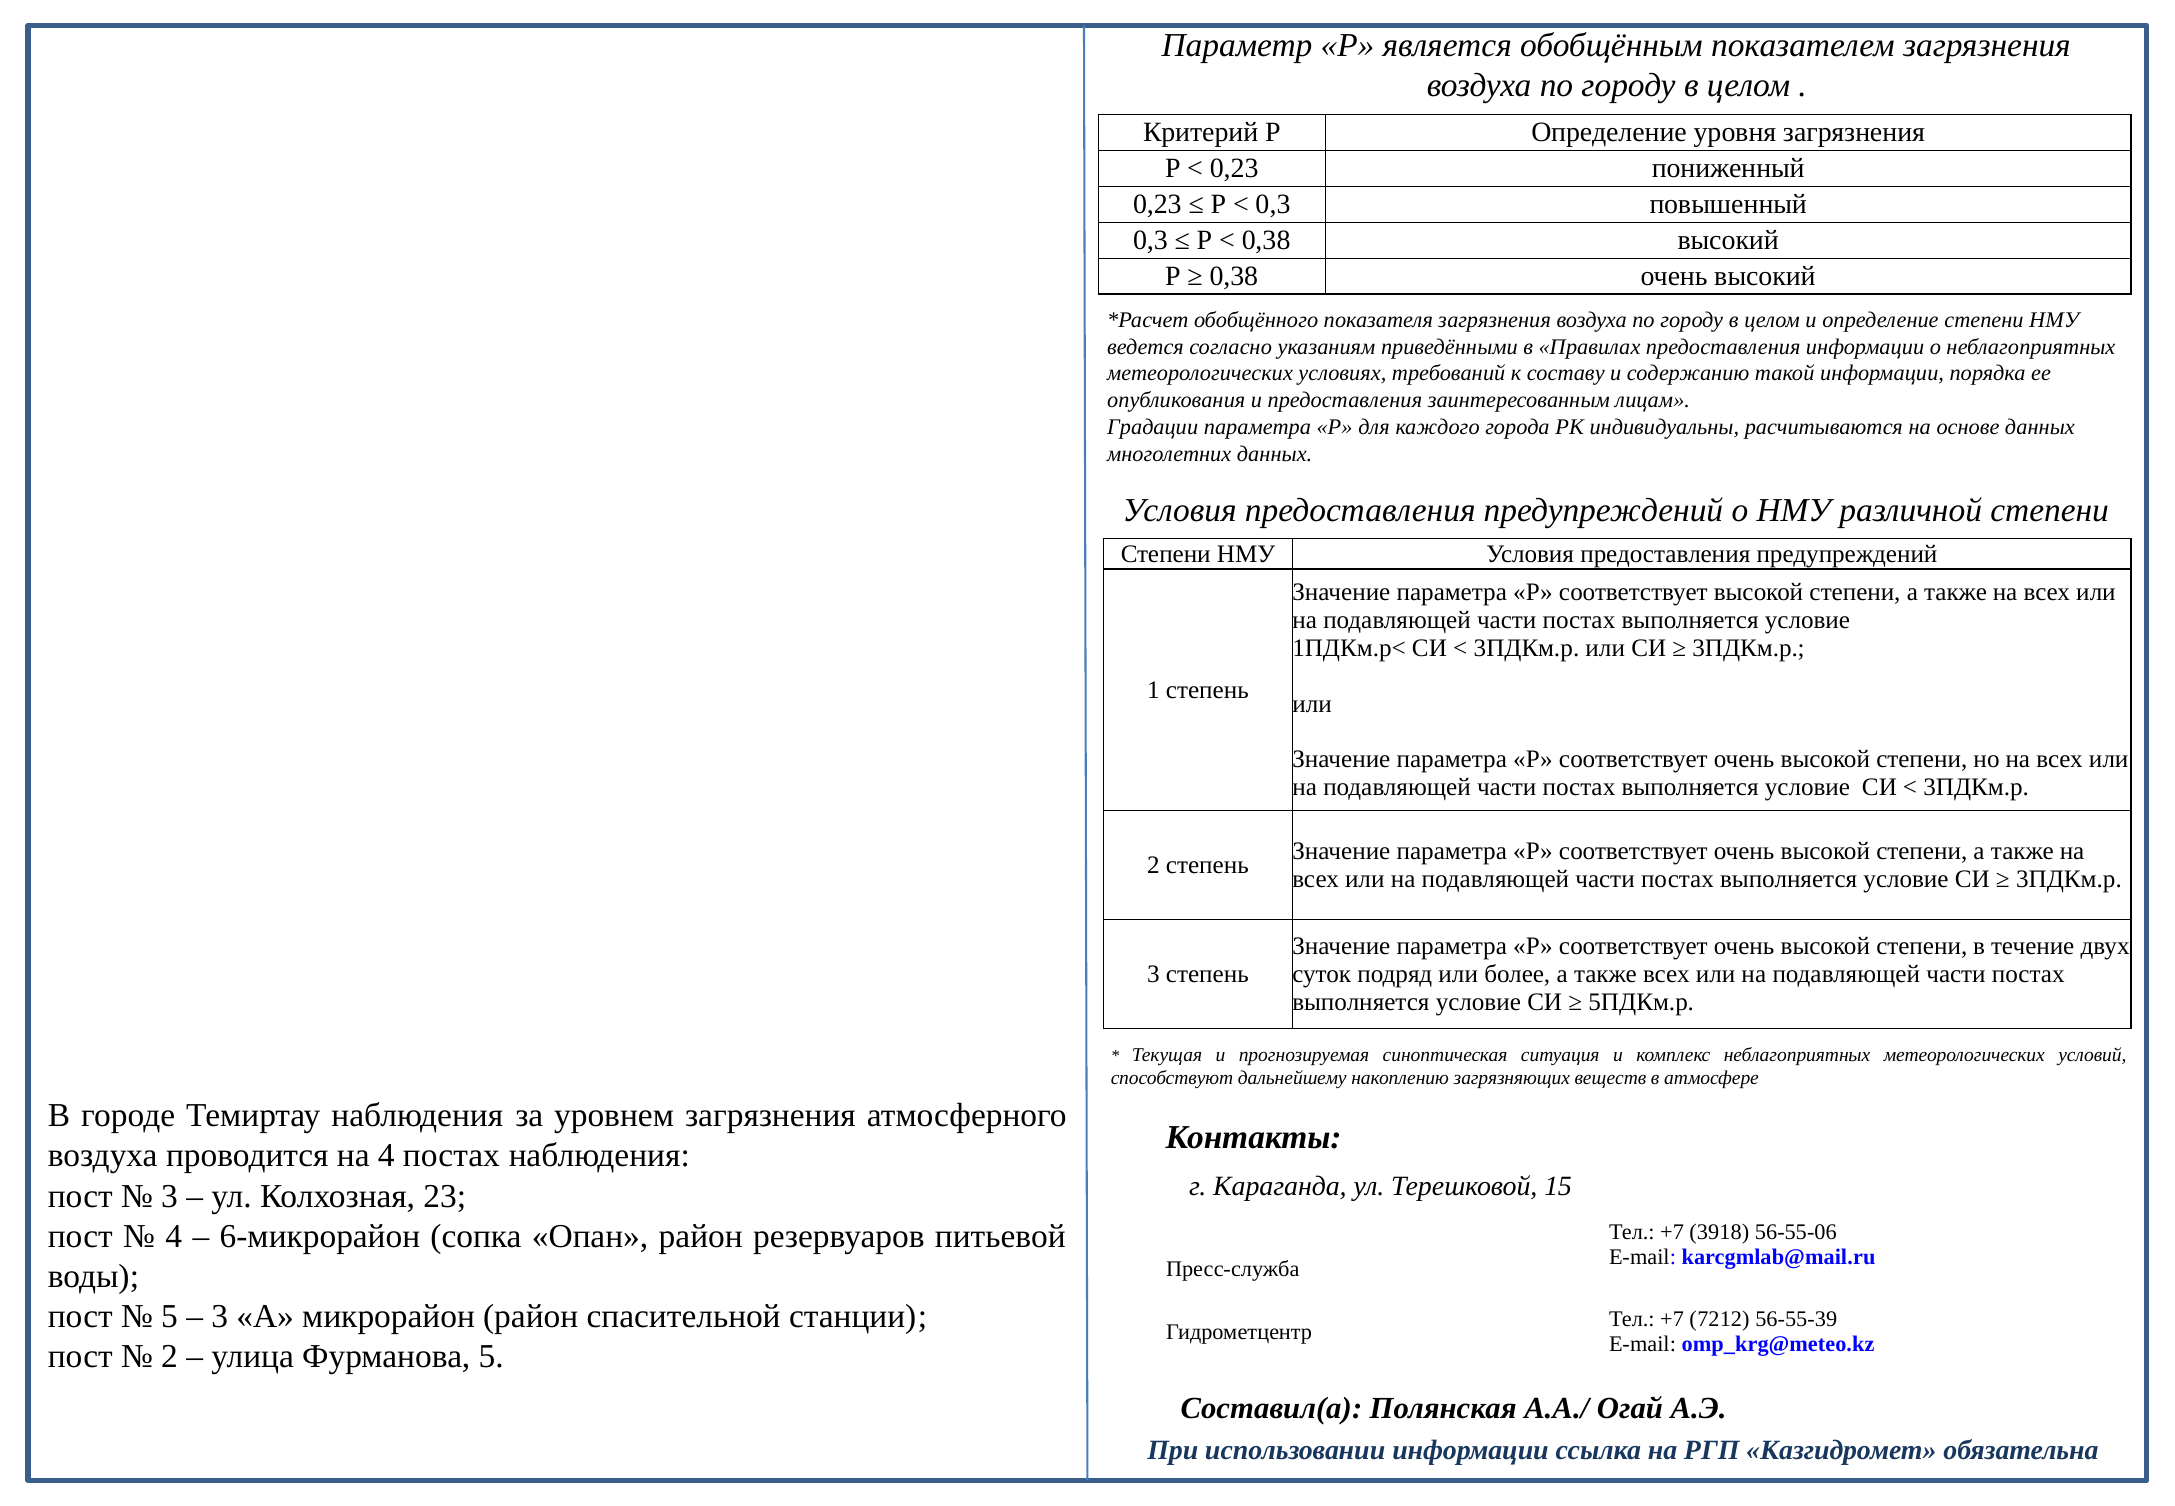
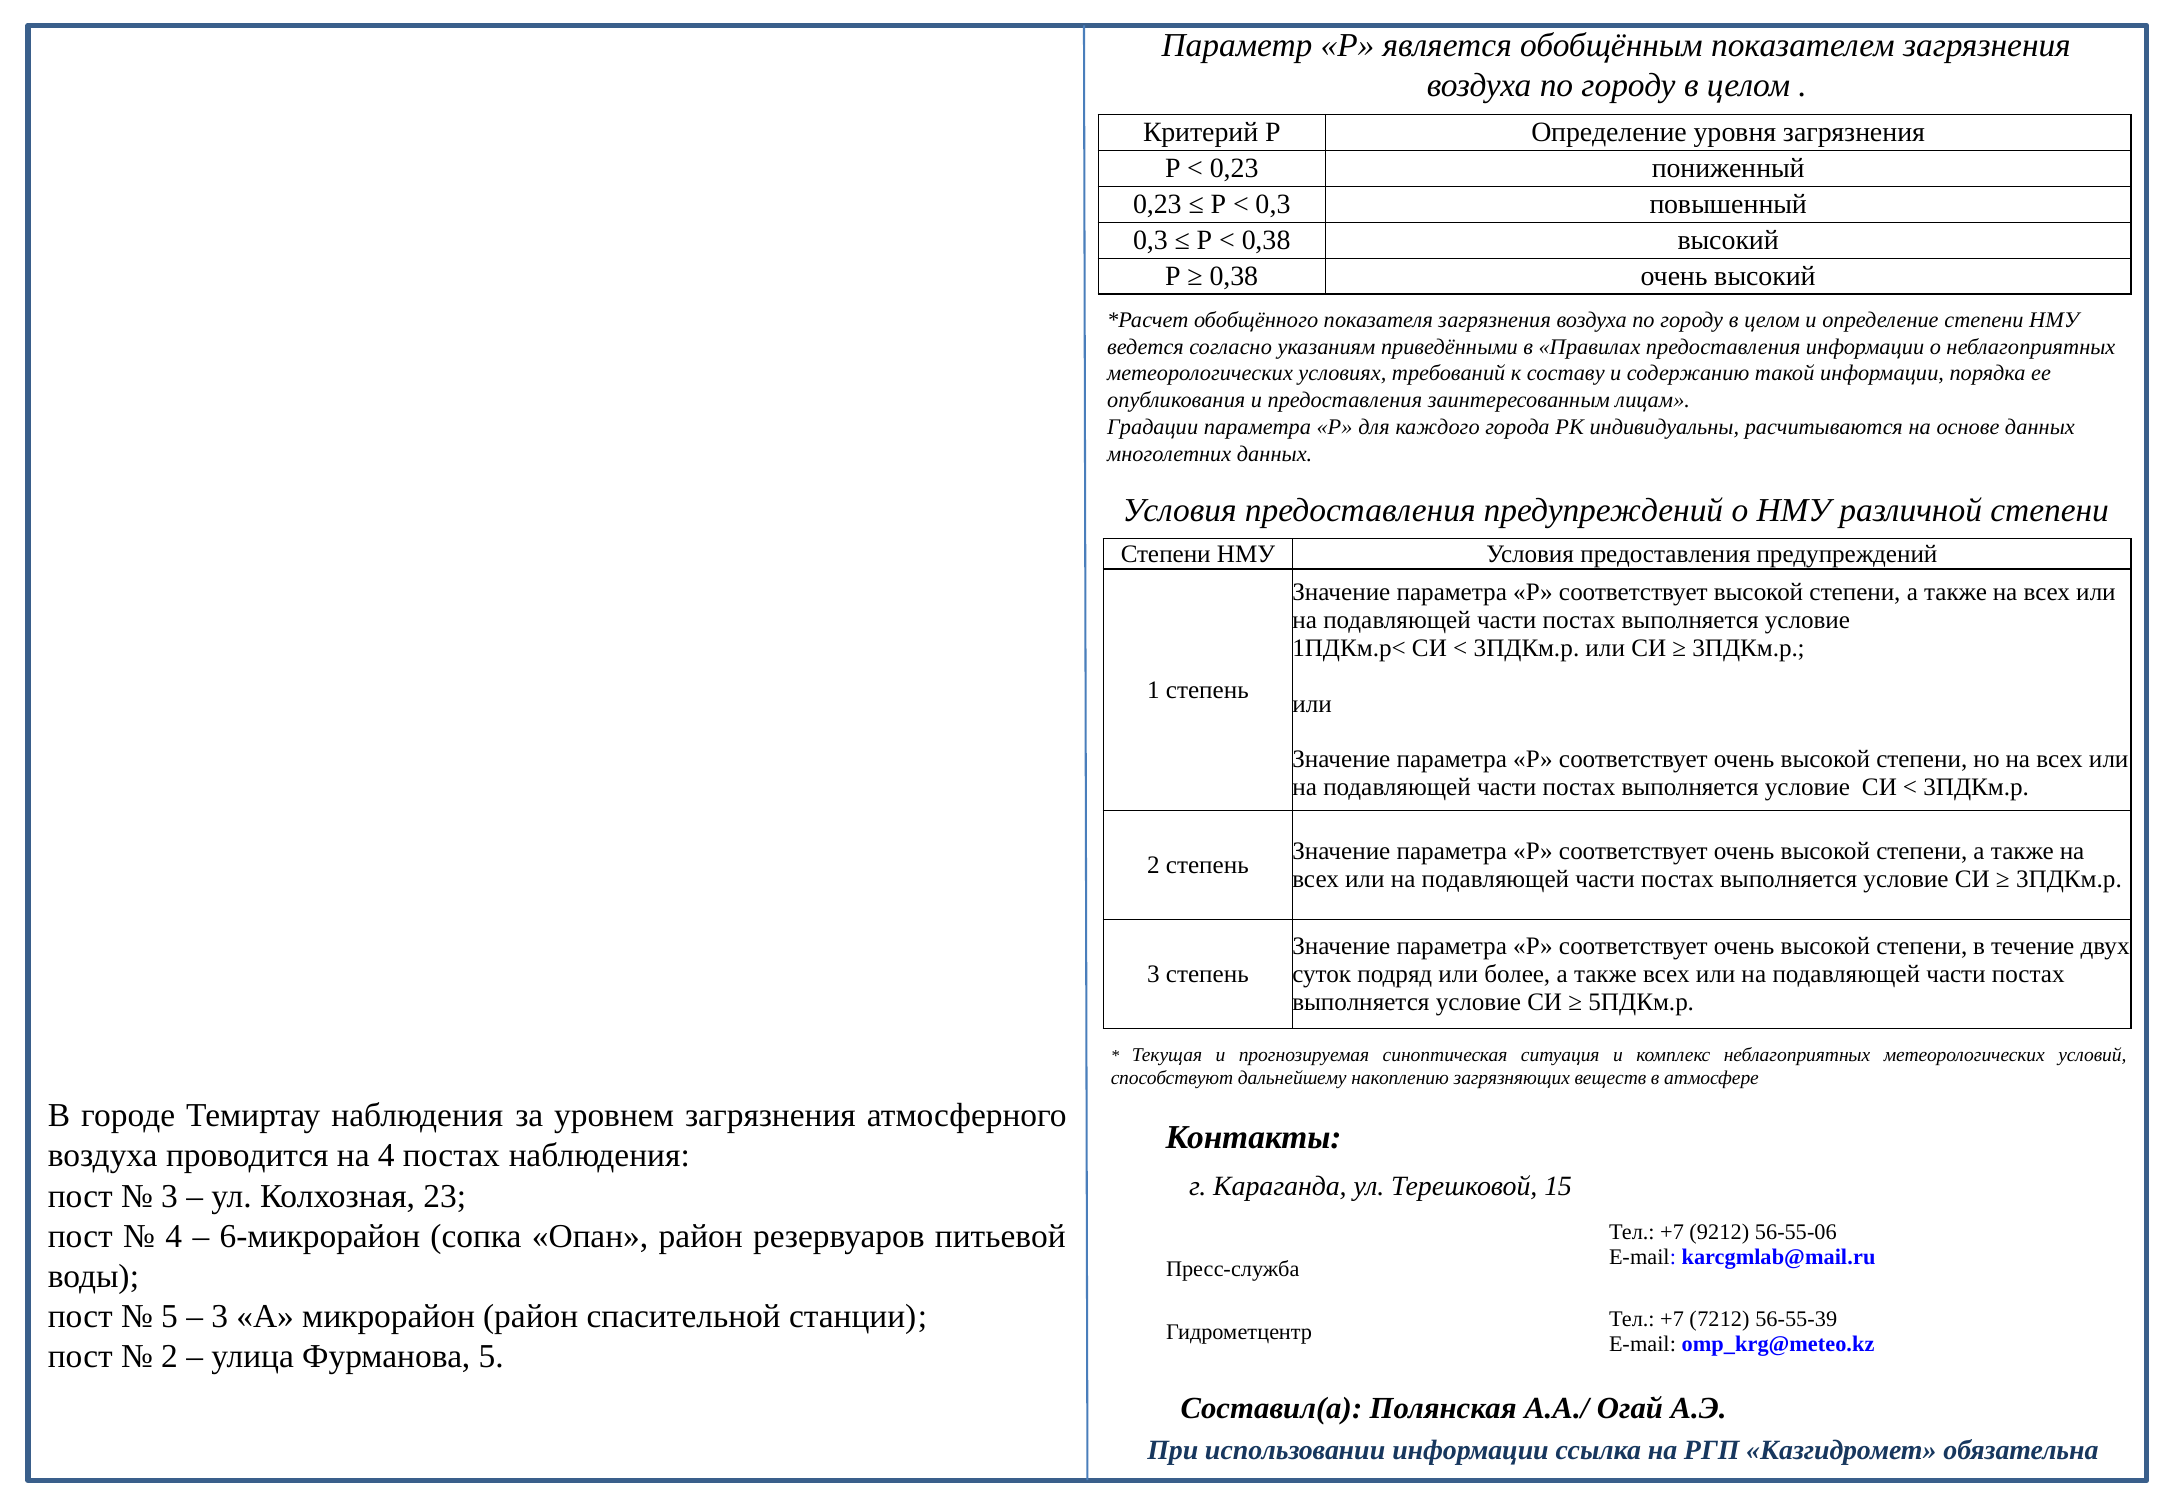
3918: 3918 -> 9212
